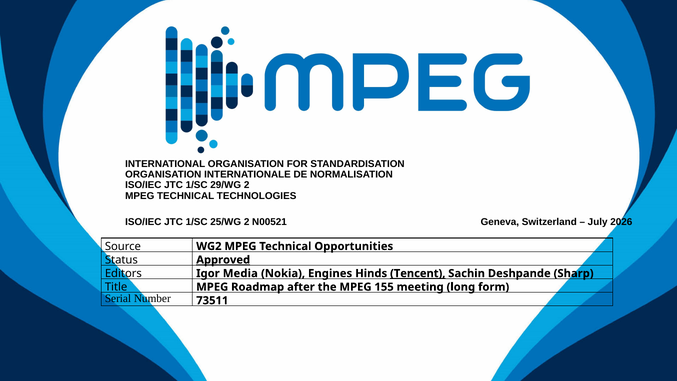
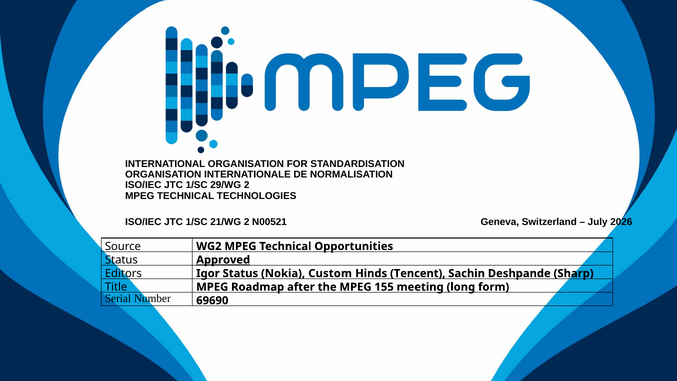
25/WG: 25/WG -> 21/WG
Igor Media: Media -> Status
Engines: Engines -> Custom
Tencent underline: present -> none
73511: 73511 -> 69690
